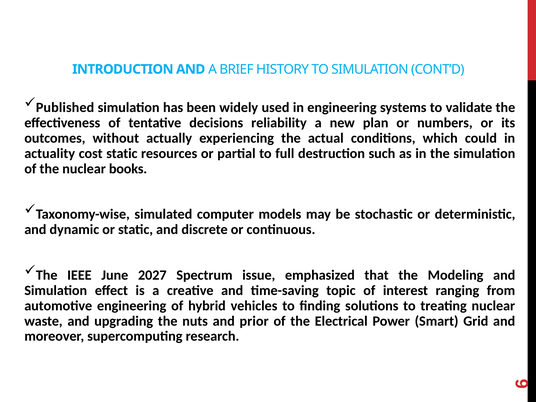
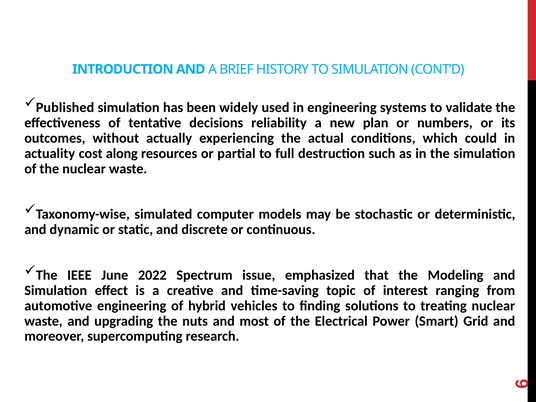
cost static: static -> along
the nuclear books: books -> waste
2027: 2027 -> 2022
prior: prior -> most
